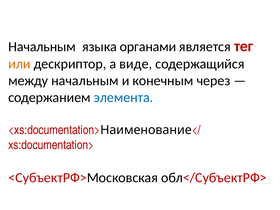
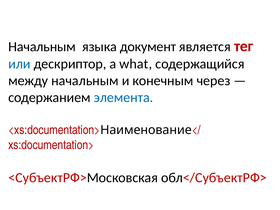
органами: органами -> документ
или colour: orange -> blue
виде: виде -> what
